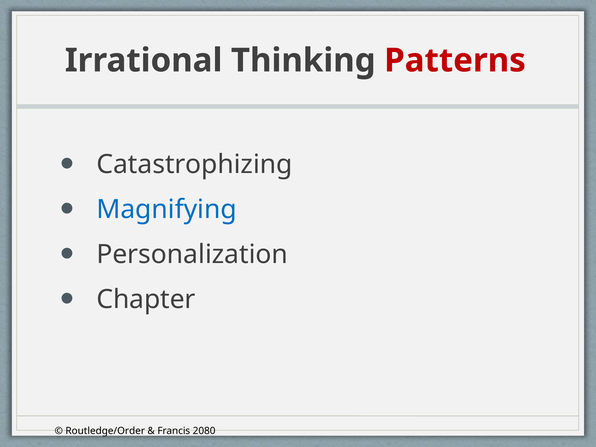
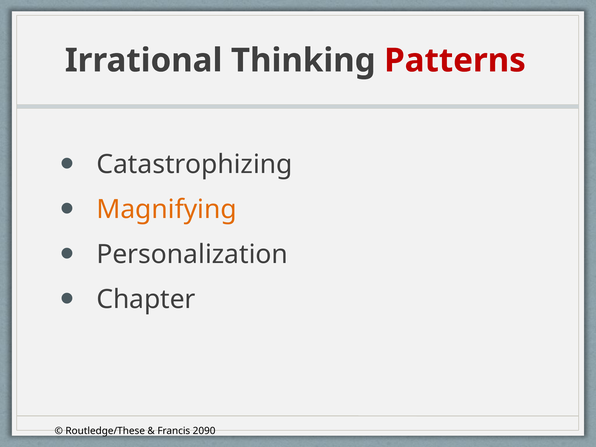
Magnifying colour: blue -> orange
Routledge/Order: Routledge/Order -> Routledge/These
2080: 2080 -> 2090
